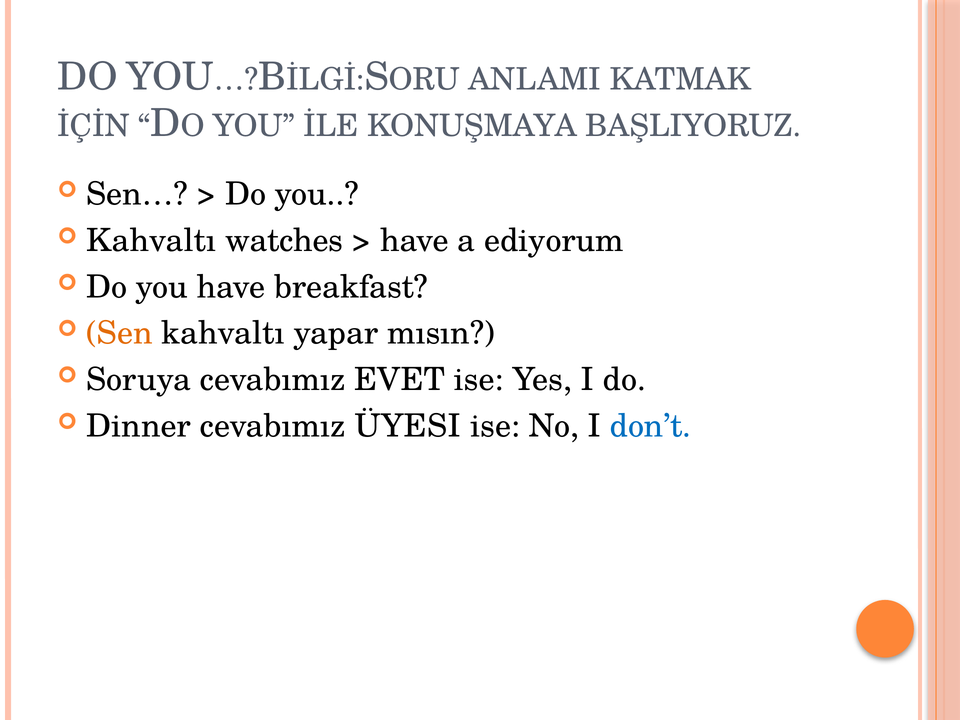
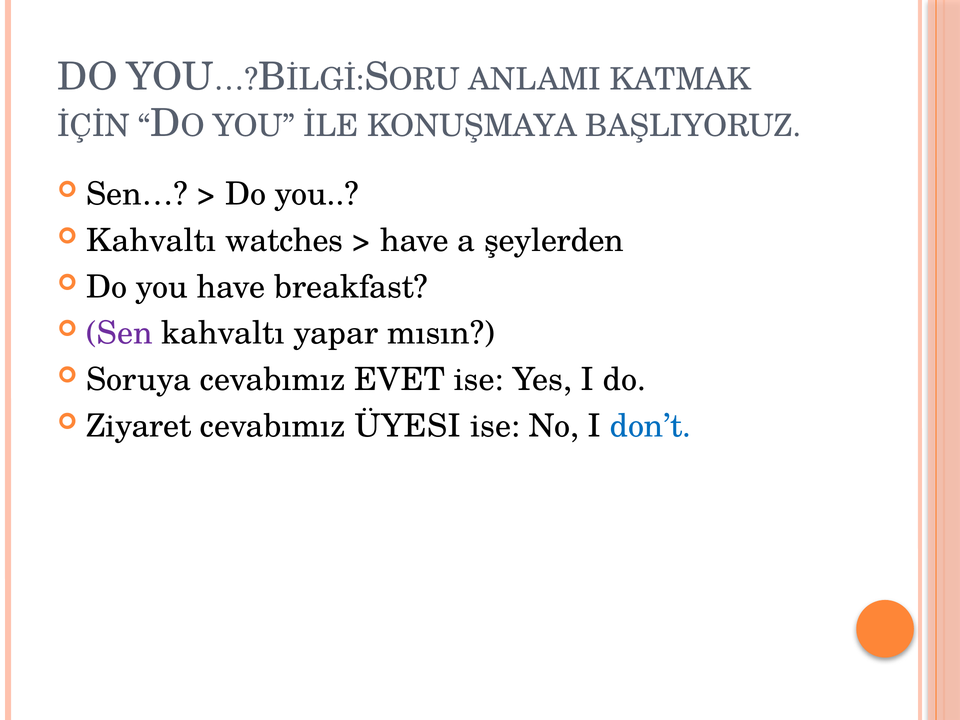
ediyorum: ediyorum -> şeylerden
Sen colour: orange -> purple
Dinner: Dinner -> Ziyaret
